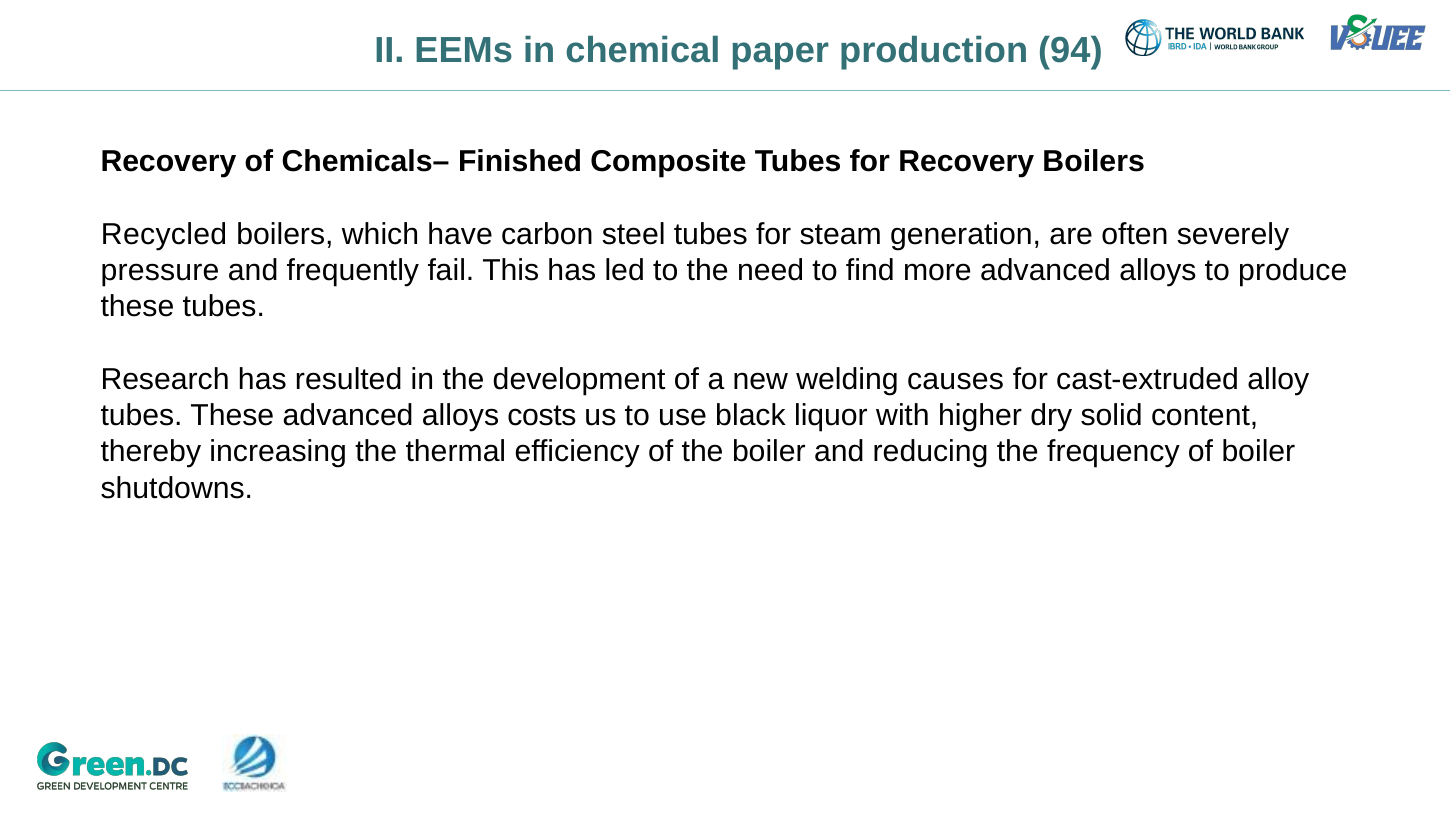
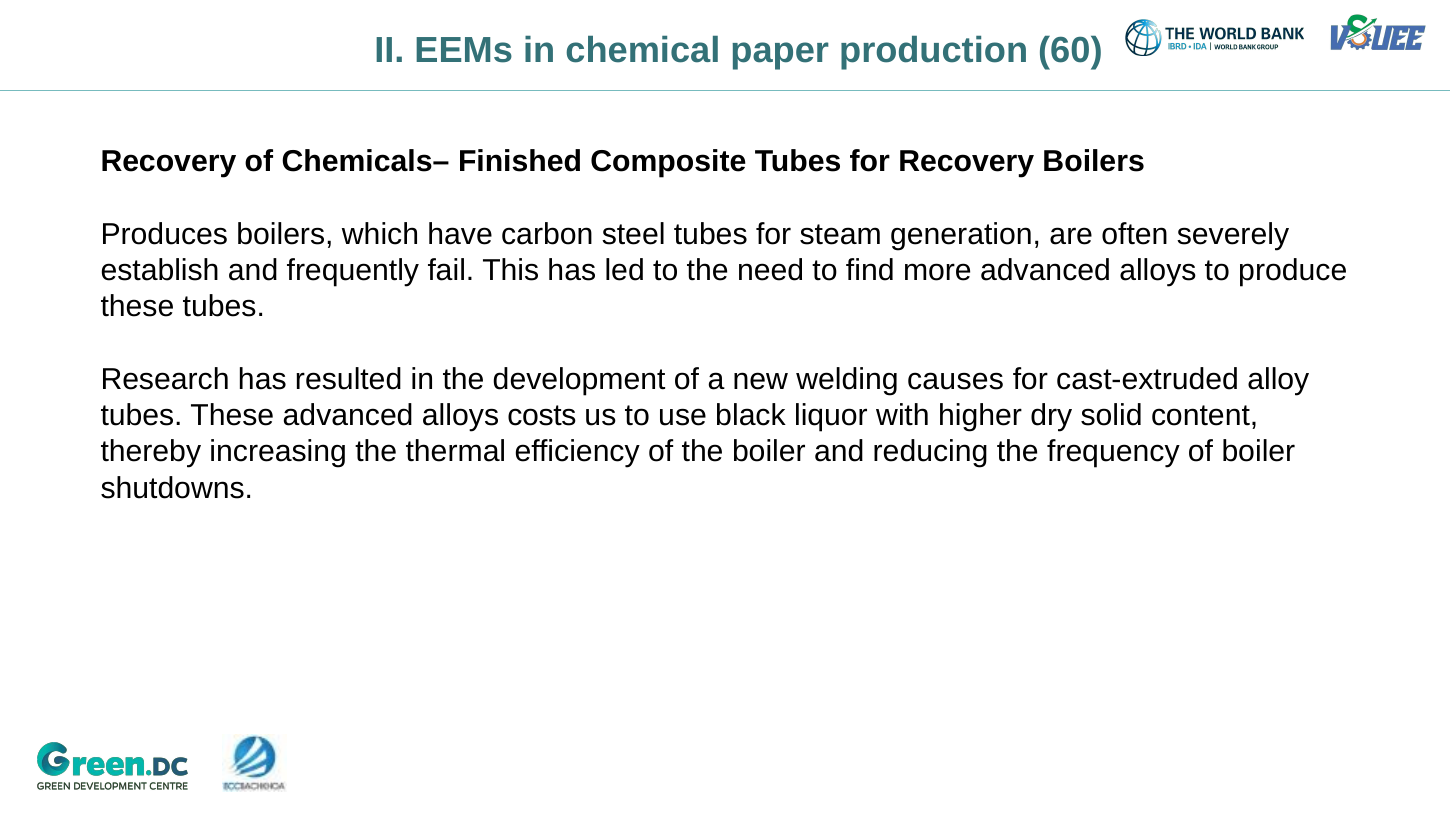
94: 94 -> 60
Recycled: Recycled -> Produces
pressure: pressure -> establish
